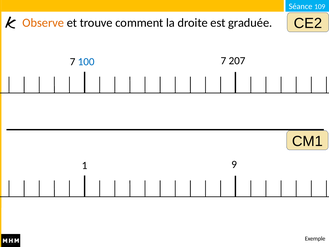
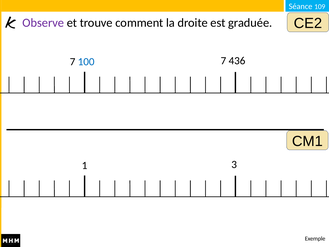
Observe colour: orange -> purple
207: 207 -> 436
9: 9 -> 3
